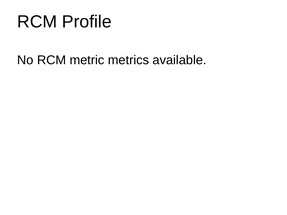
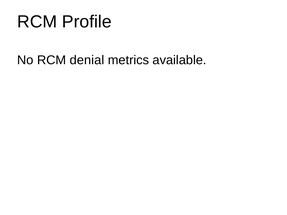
metric: metric -> denial
